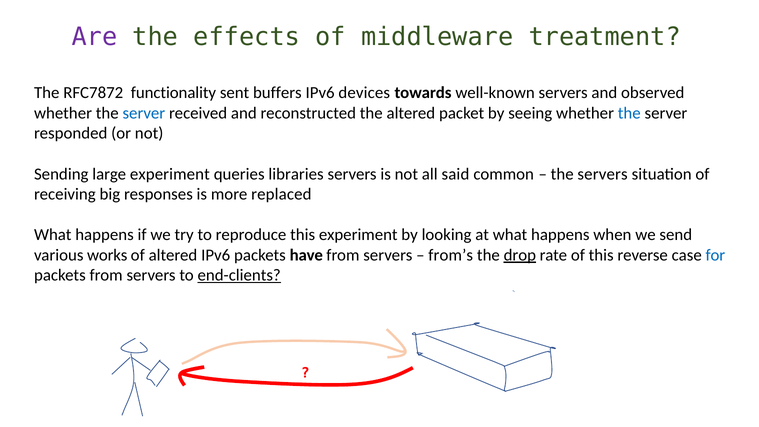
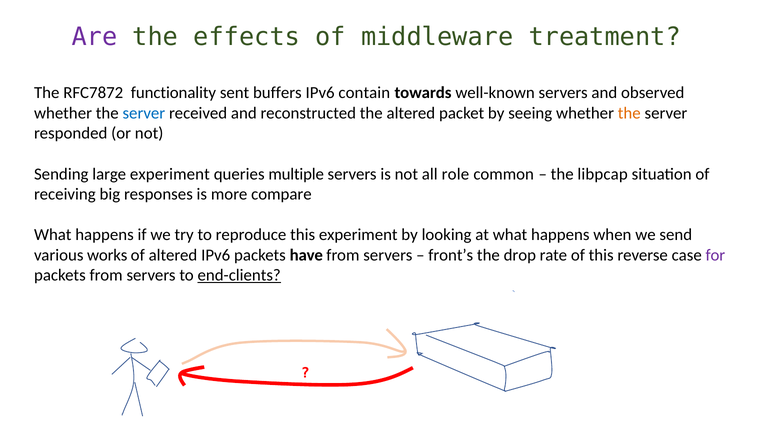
devices: devices -> contain
the at (629, 113) colour: blue -> orange
libraries: libraries -> multiple
said: said -> role
the servers: servers -> libpcap
replaced: replaced -> compare
from’s: from’s -> front’s
drop underline: present -> none
for colour: blue -> purple
